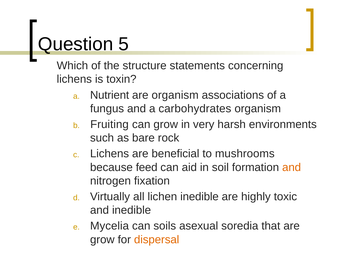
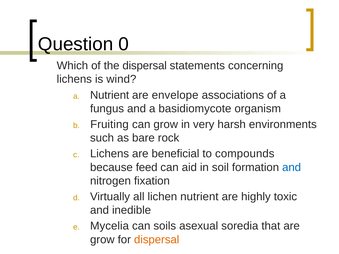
5: 5 -> 0
the structure: structure -> dispersal
toxin: toxin -> wind
are organism: organism -> envelope
carbohydrates: carbohydrates -> basidiomycote
mushrooms: mushrooms -> compounds
and at (292, 167) colour: orange -> blue
lichen inedible: inedible -> nutrient
